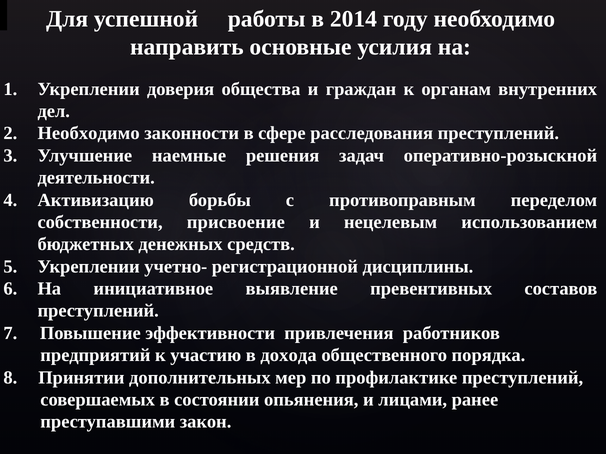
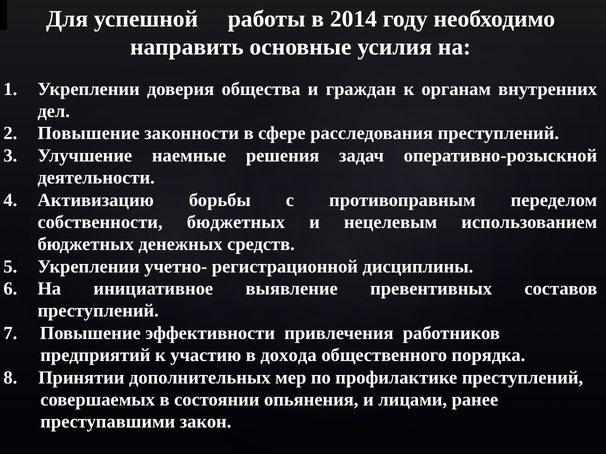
Необходимо at (89, 134): Необходимо -> Повышение
собственности присвоение: присвоение -> бюджетных
